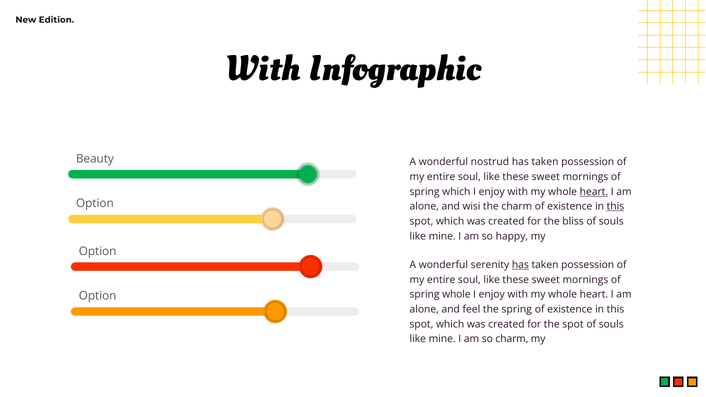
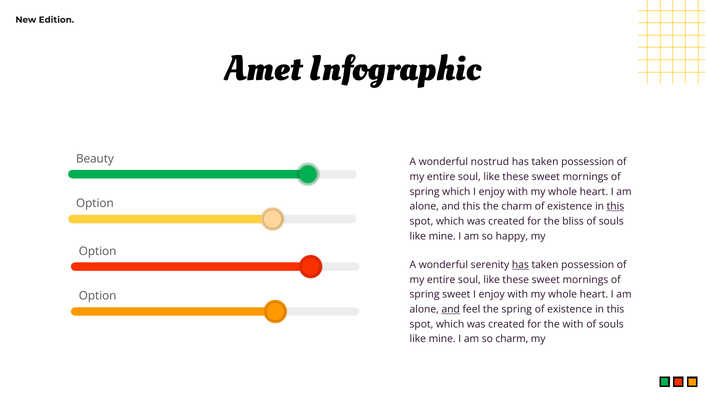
With at (263, 68): With -> Amet
heart at (594, 192) underline: present -> none
and wisi: wisi -> this
spring whole: whole -> sweet
and at (451, 309) underline: none -> present
the spot: spot -> with
